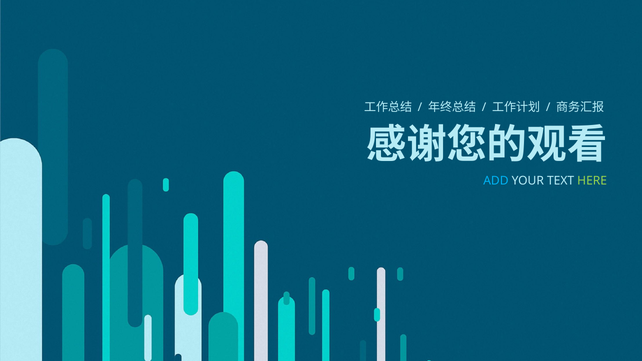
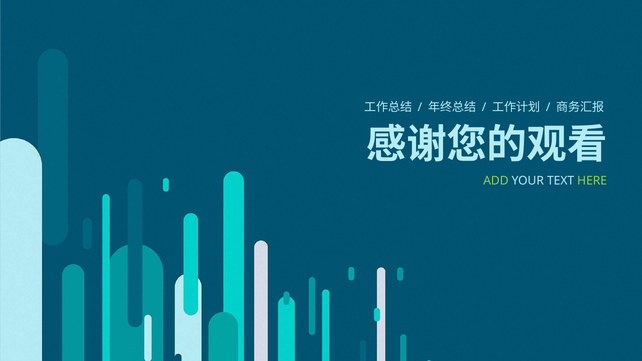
ADD colour: light blue -> light green
